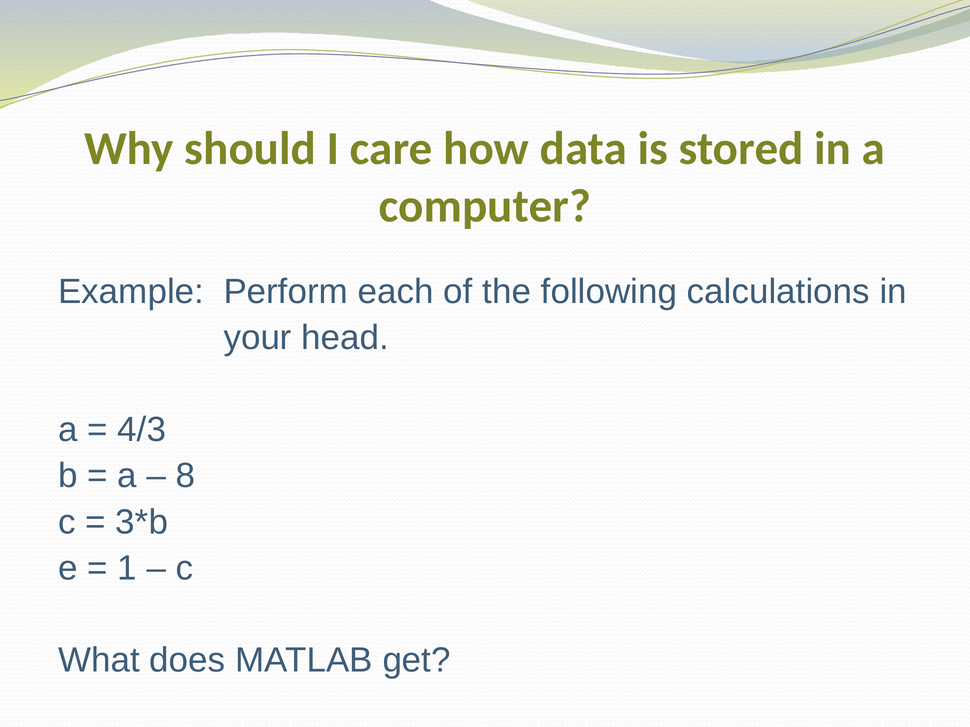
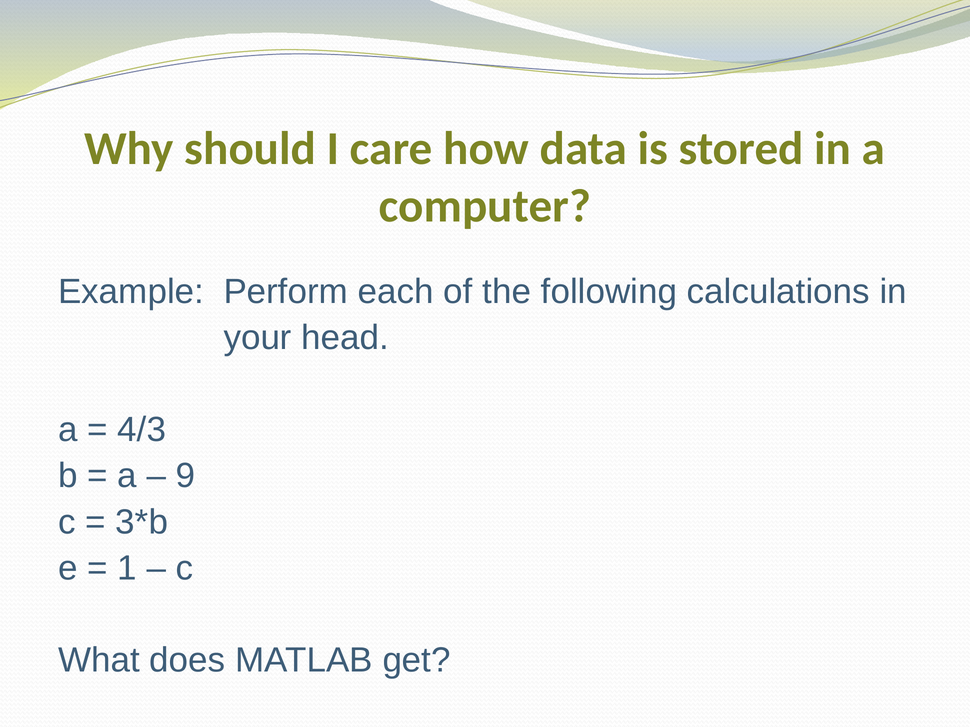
8: 8 -> 9
